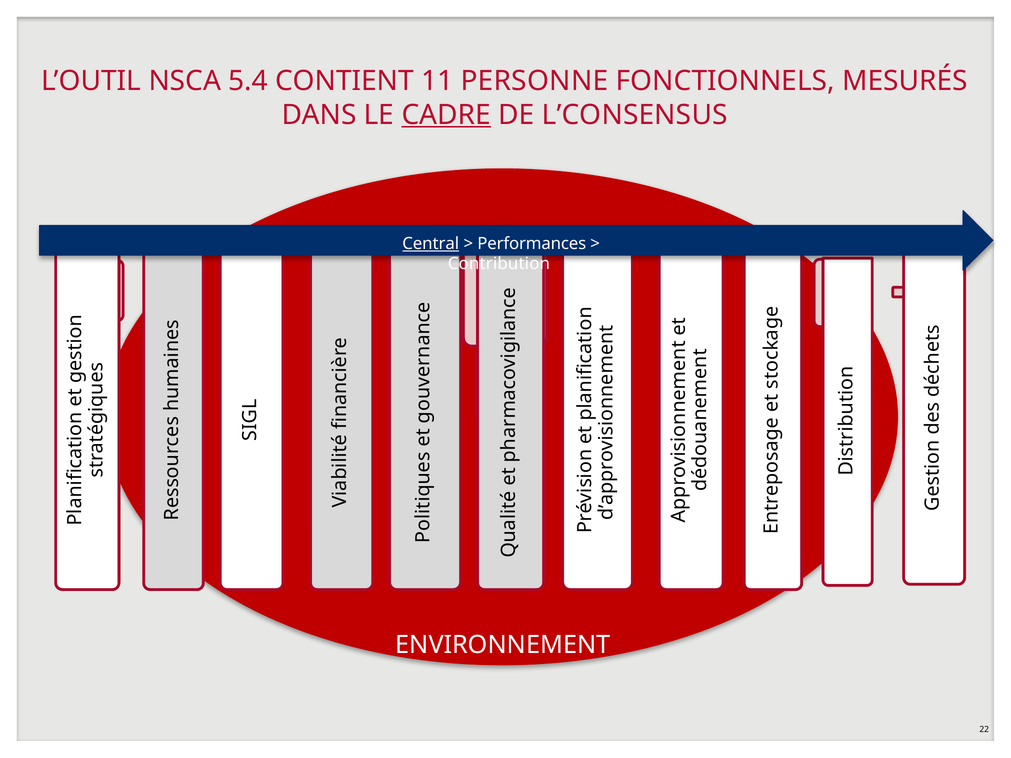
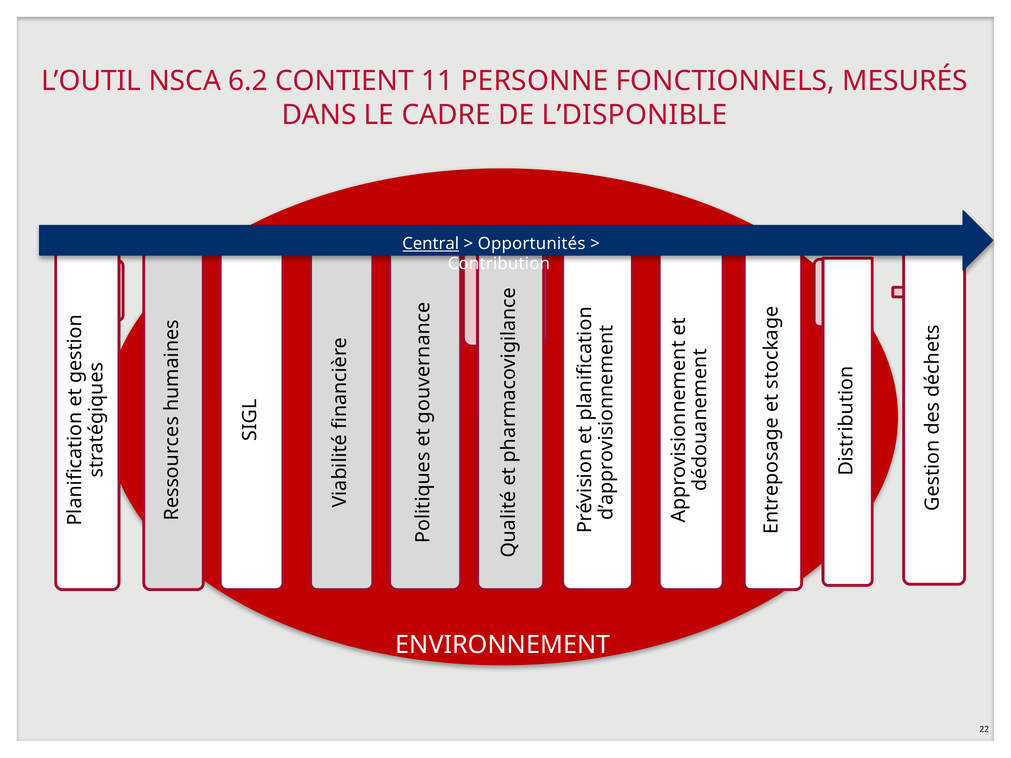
5.4: 5.4 -> 6.2
CADRE underline: present -> none
L’CONSENSUS: L’CONSENSUS -> L’DISPONIBLE
Performances: Performances -> Opportunités
